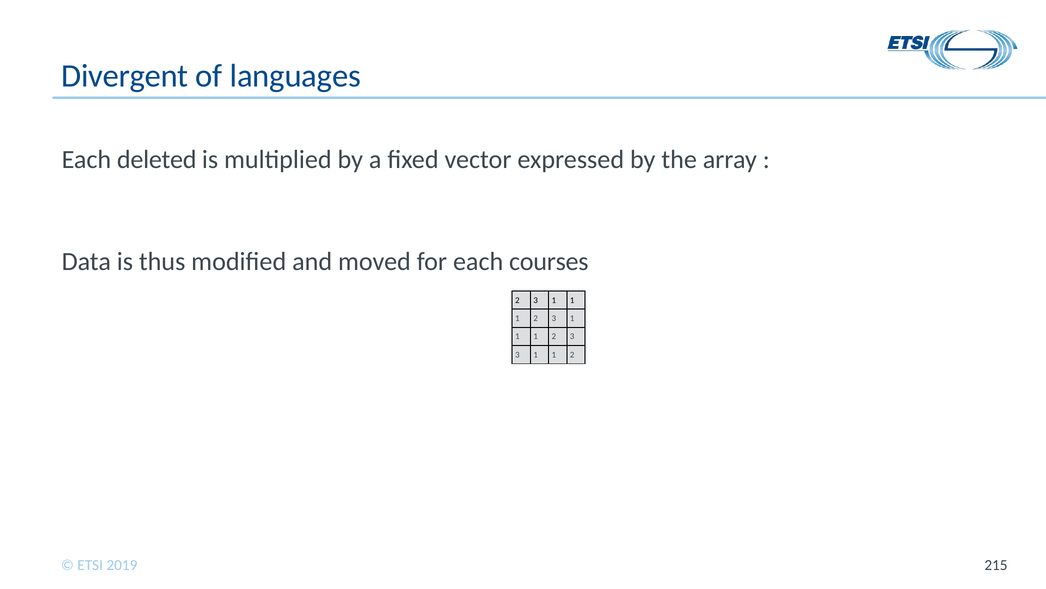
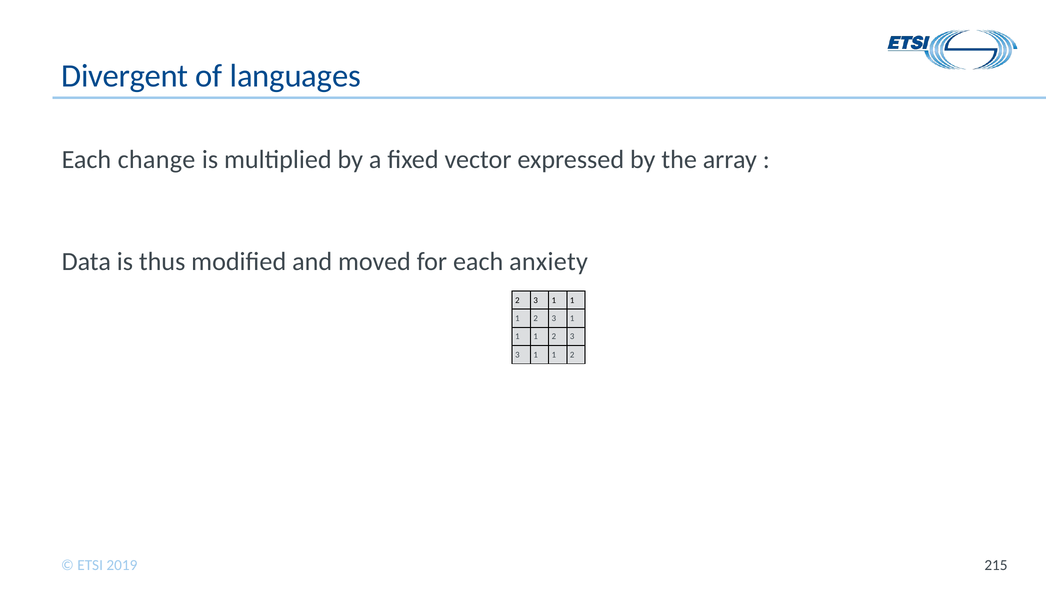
deleted: deleted -> change
courses: courses -> anxiety
